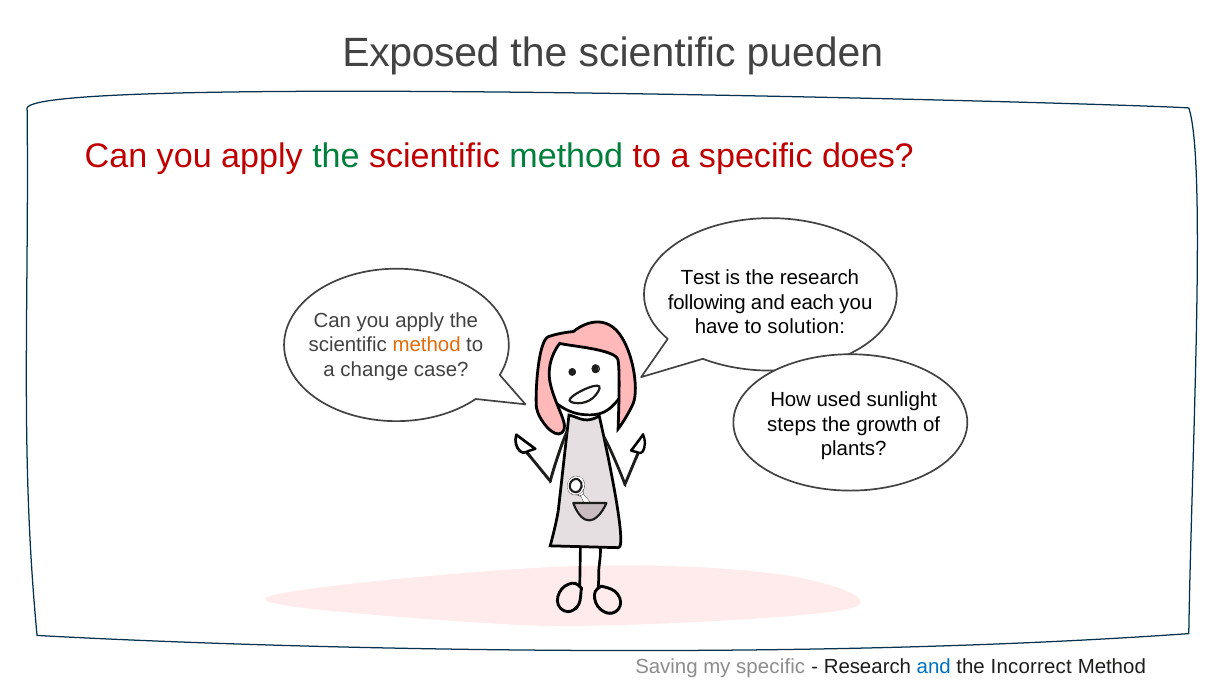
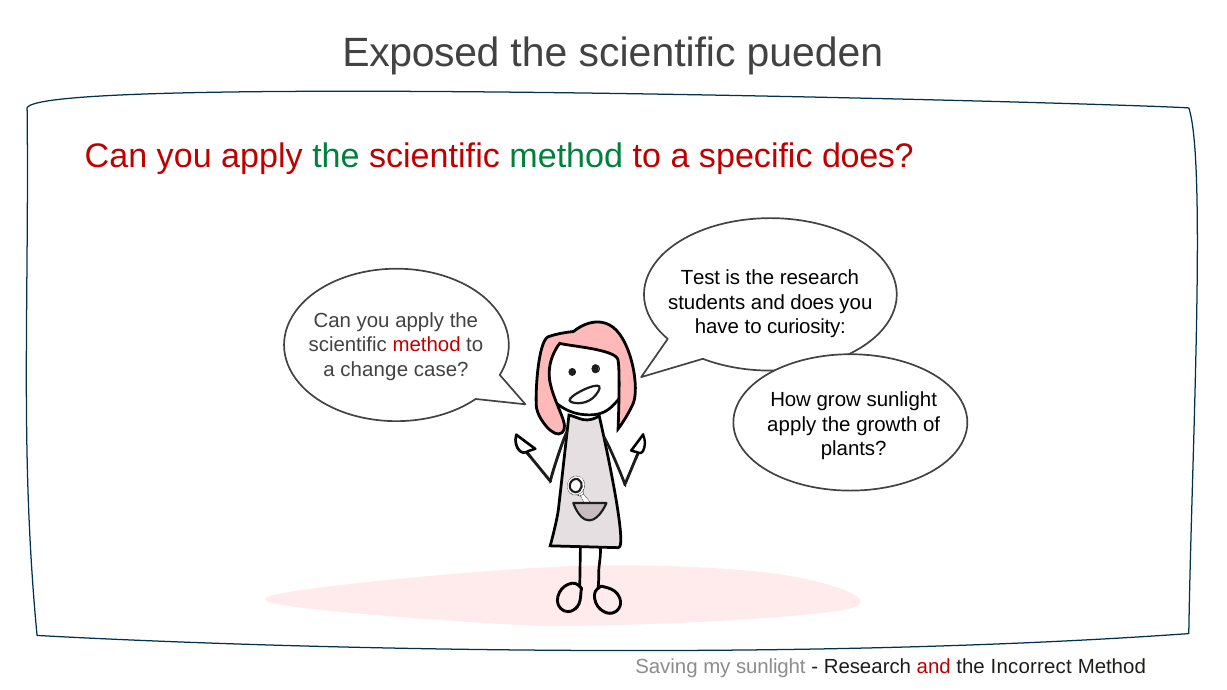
following: following -> students
and each: each -> does
solution: solution -> curiosity
method at (427, 345) colour: orange -> red
used: used -> grow
steps at (792, 425): steps -> apply
my specific: specific -> sunlight
and at (934, 667) colour: blue -> red
